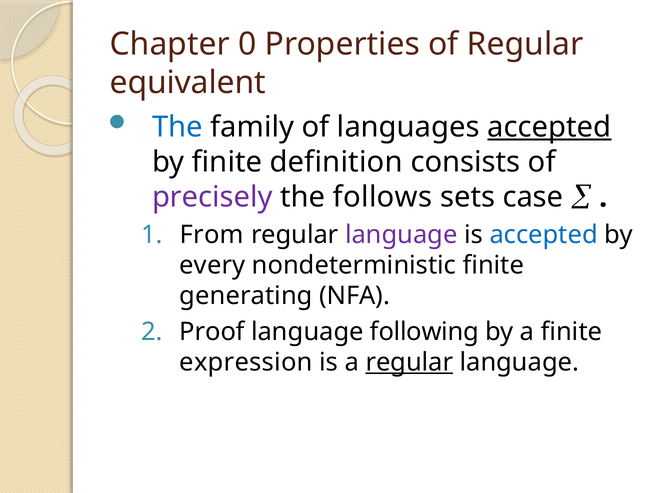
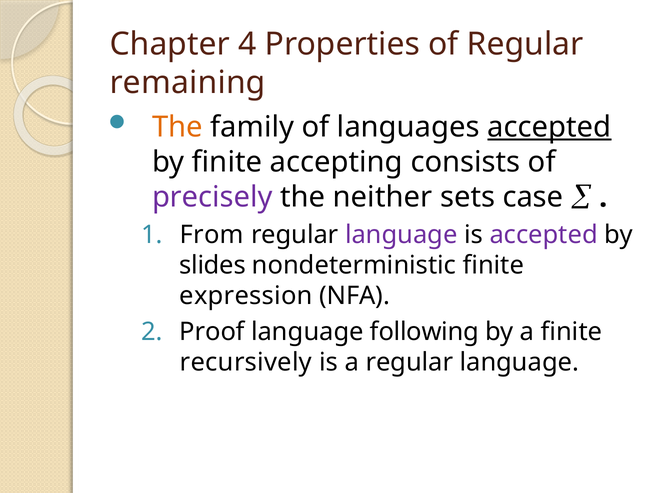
0: 0 -> 4
equivalent: equivalent -> remaining
The at (177, 127) colour: blue -> orange
definition: definition -> accepting
follows: follows -> neither
accepted at (544, 235) colour: blue -> purple
every: every -> slides
generating: generating -> expression
expression: expression -> recursively
regular at (409, 362) underline: present -> none
